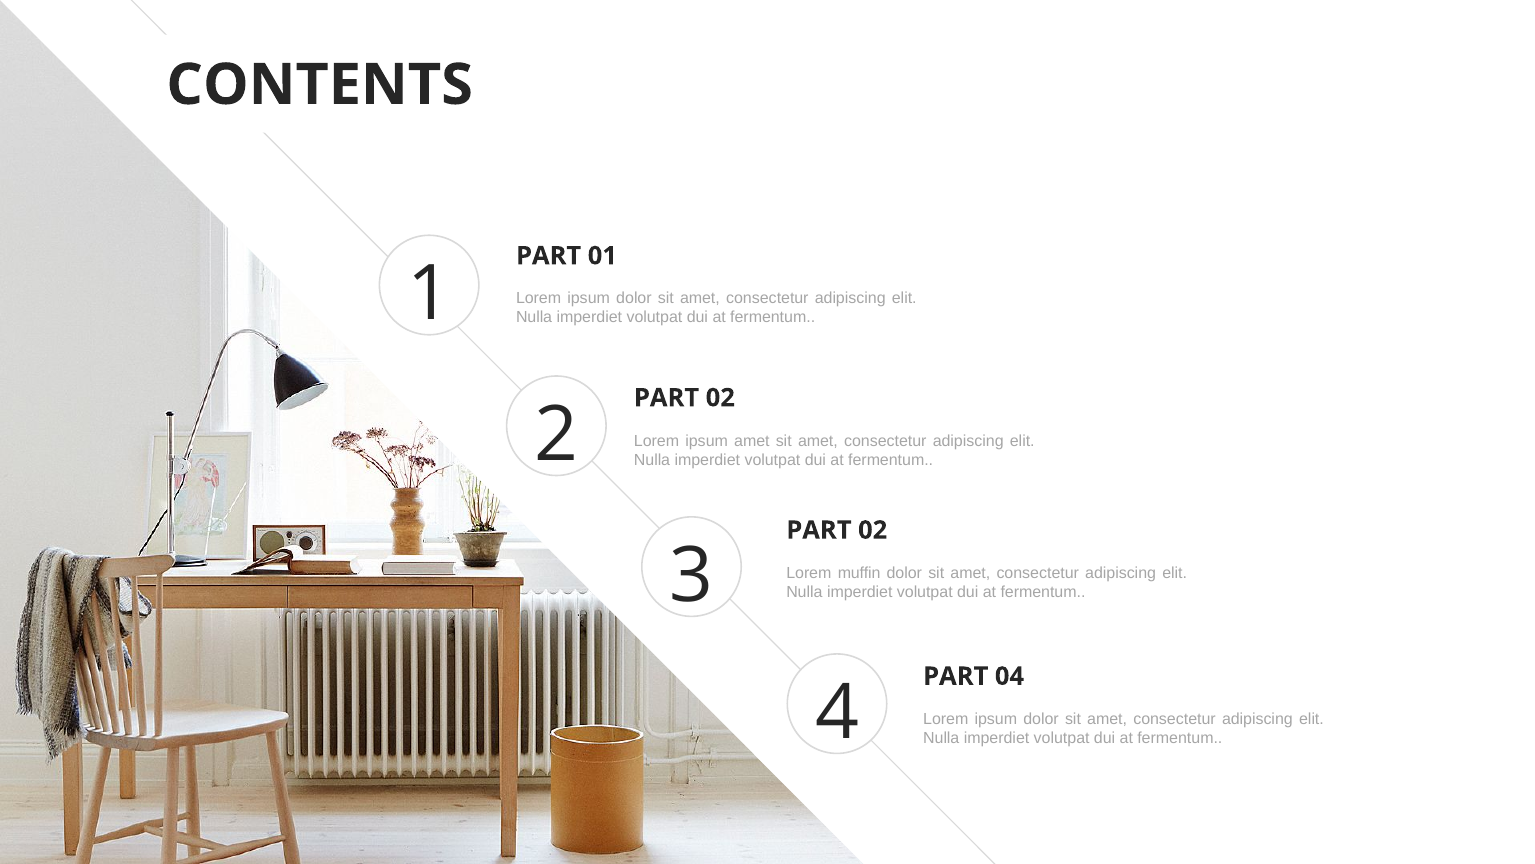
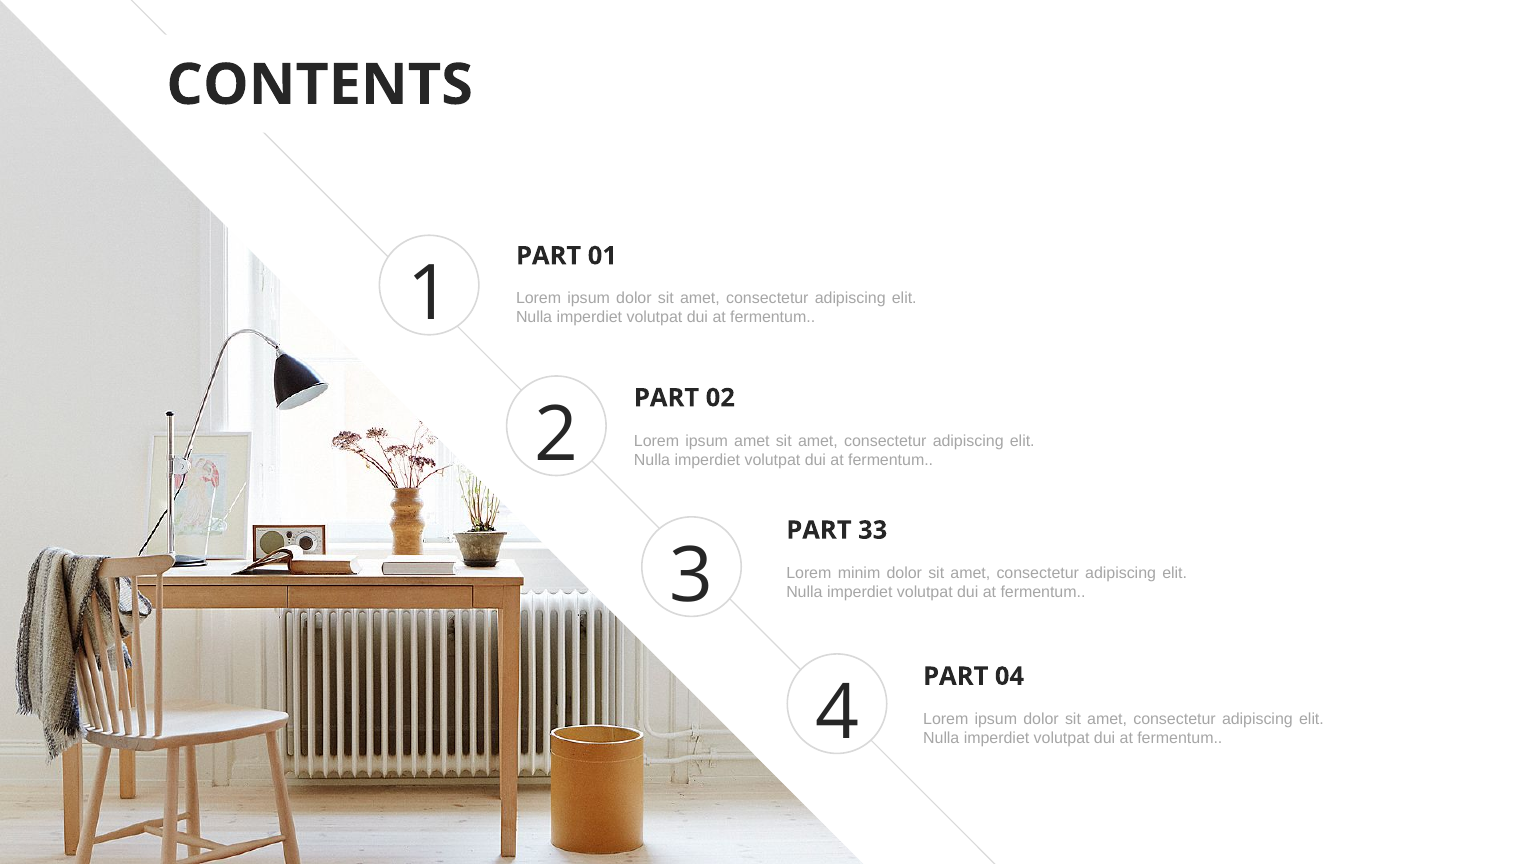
02 at (873, 530): 02 -> 33
muffin: muffin -> minim
